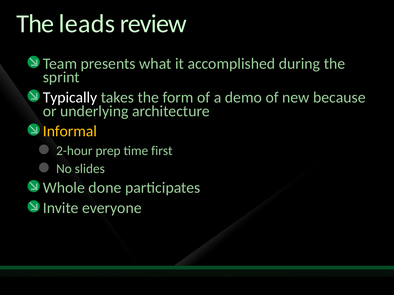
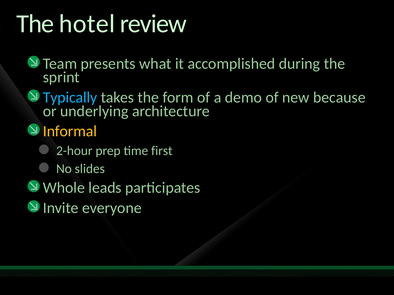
leads: leads -> hotel
Typically colour: white -> light blue
done: done -> leads
